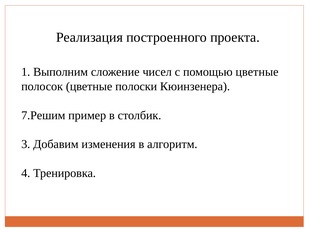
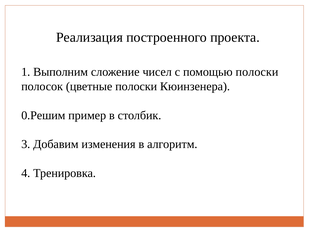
помощью цветные: цветные -> полоски
7.Решим: 7.Решим -> 0.Решим
